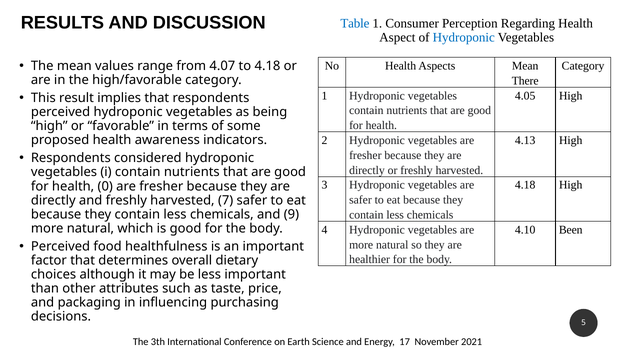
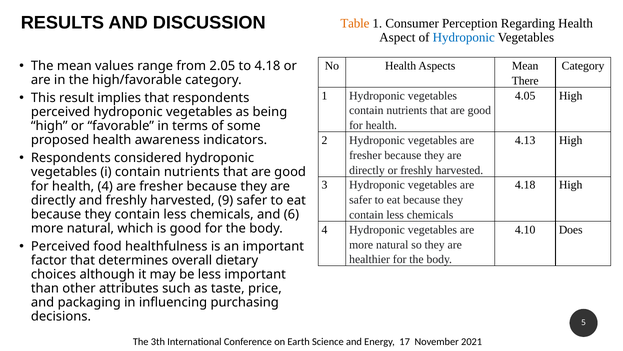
Table colour: blue -> orange
4.07: 4.07 -> 2.05
health 0: 0 -> 4
7: 7 -> 9
9: 9 -> 6
Been: Been -> Does
